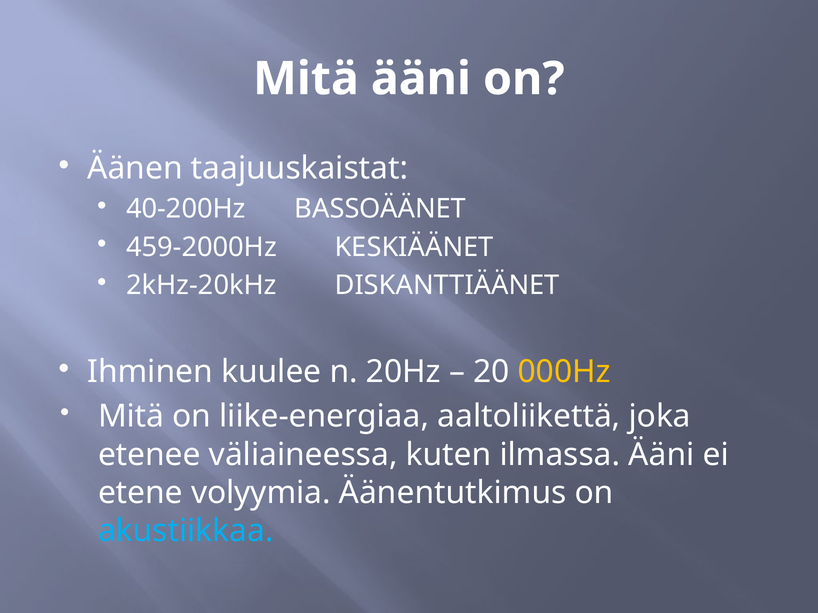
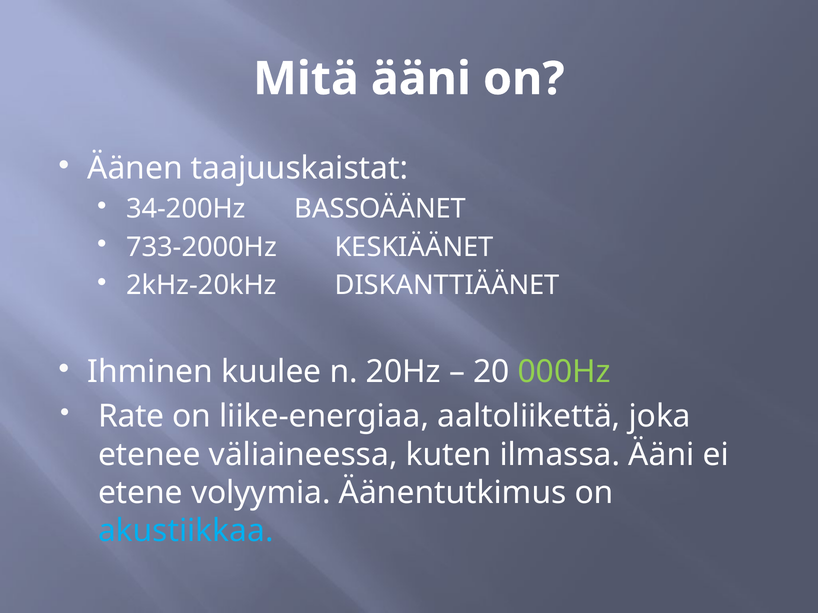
40-200Hz: 40-200Hz -> 34-200Hz
459-2000Hz: 459-2000Hz -> 733-2000Hz
000Hz colour: yellow -> light green
Mitä at (131, 417): Mitä -> Rate
